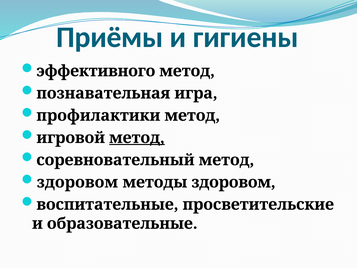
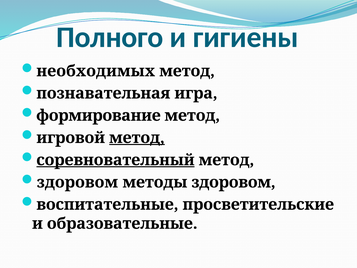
Приёмы: Приёмы -> Полного
эффективного: эффективного -> необходимых
профилактики: профилактики -> формирование
соревновательный underline: none -> present
